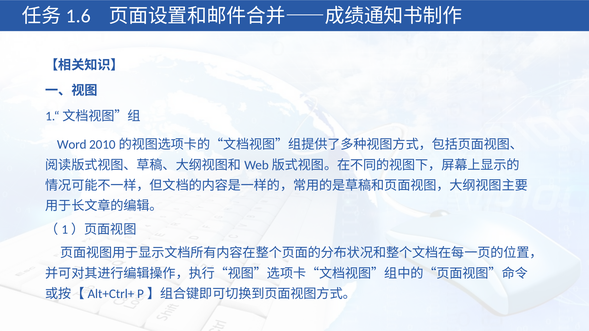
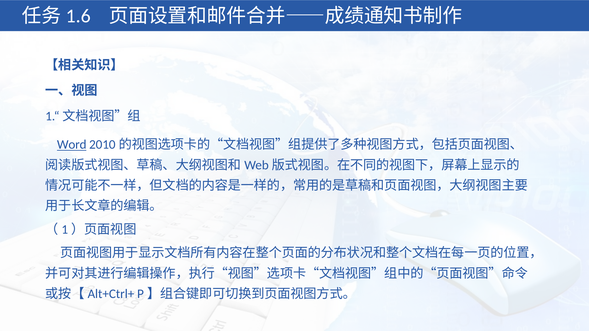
Word underline: none -> present
